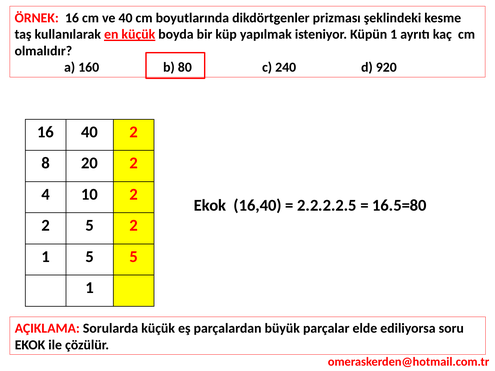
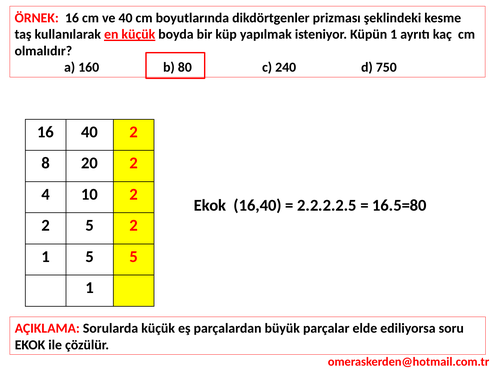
920: 920 -> 750
